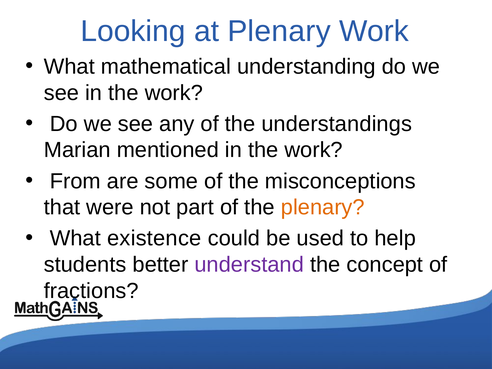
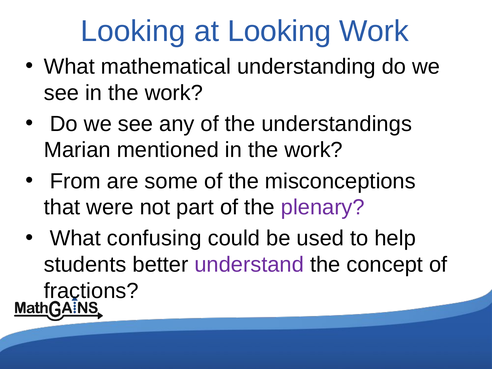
at Plenary: Plenary -> Looking
plenary at (323, 207) colour: orange -> purple
existence: existence -> confusing
